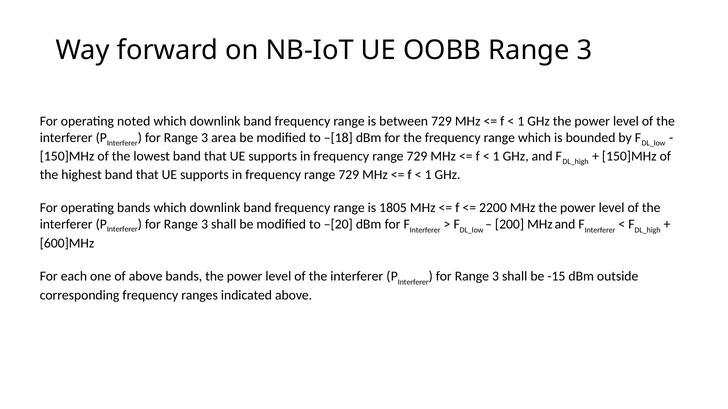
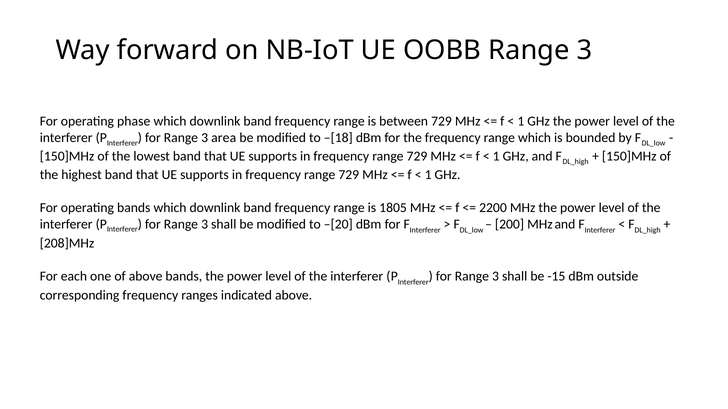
noted: noted -> phase
600]MHz: 600]MHz -> 208]MHz
